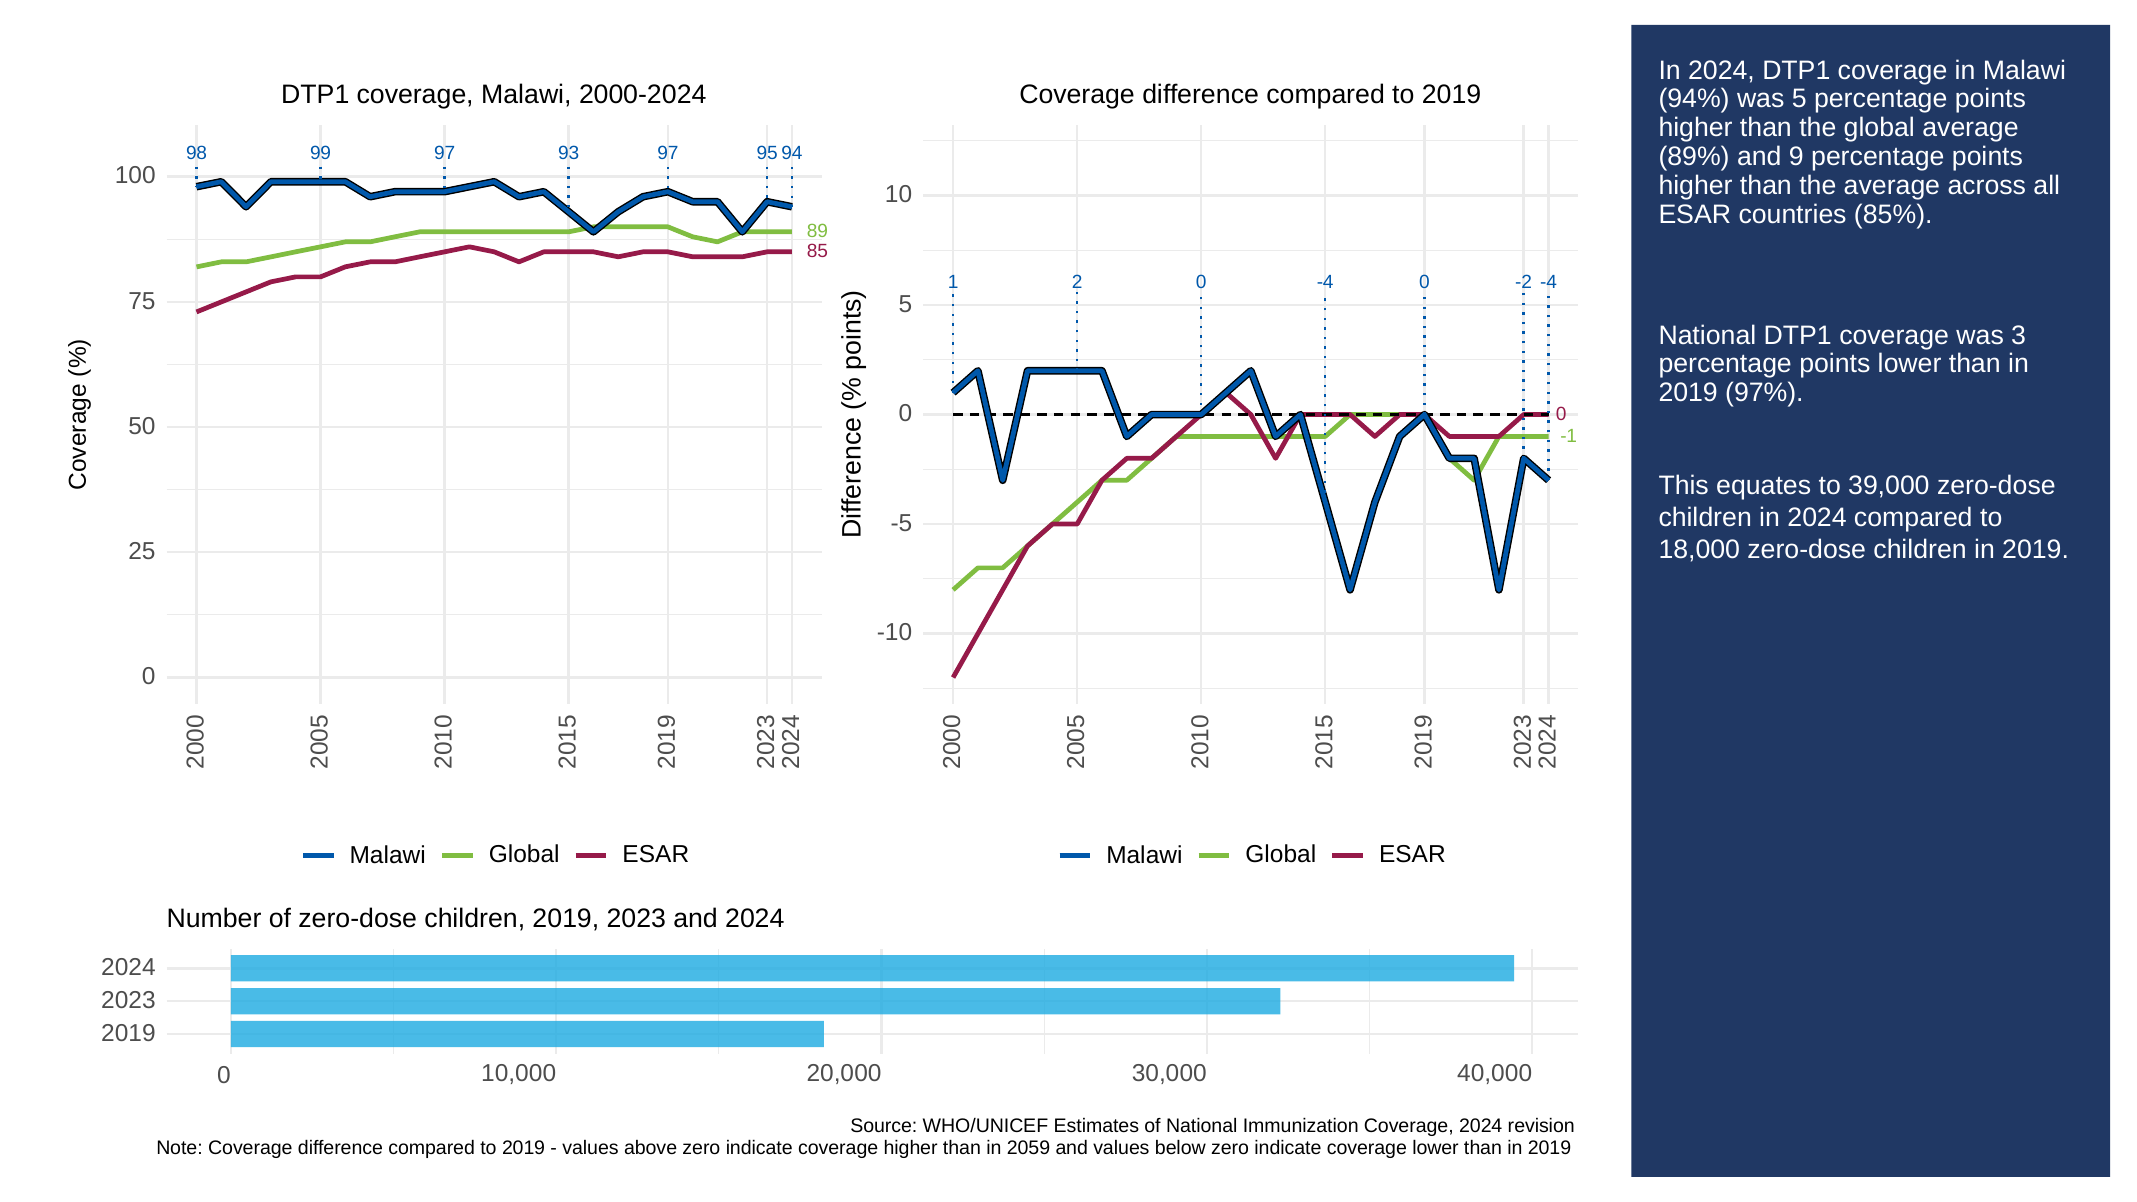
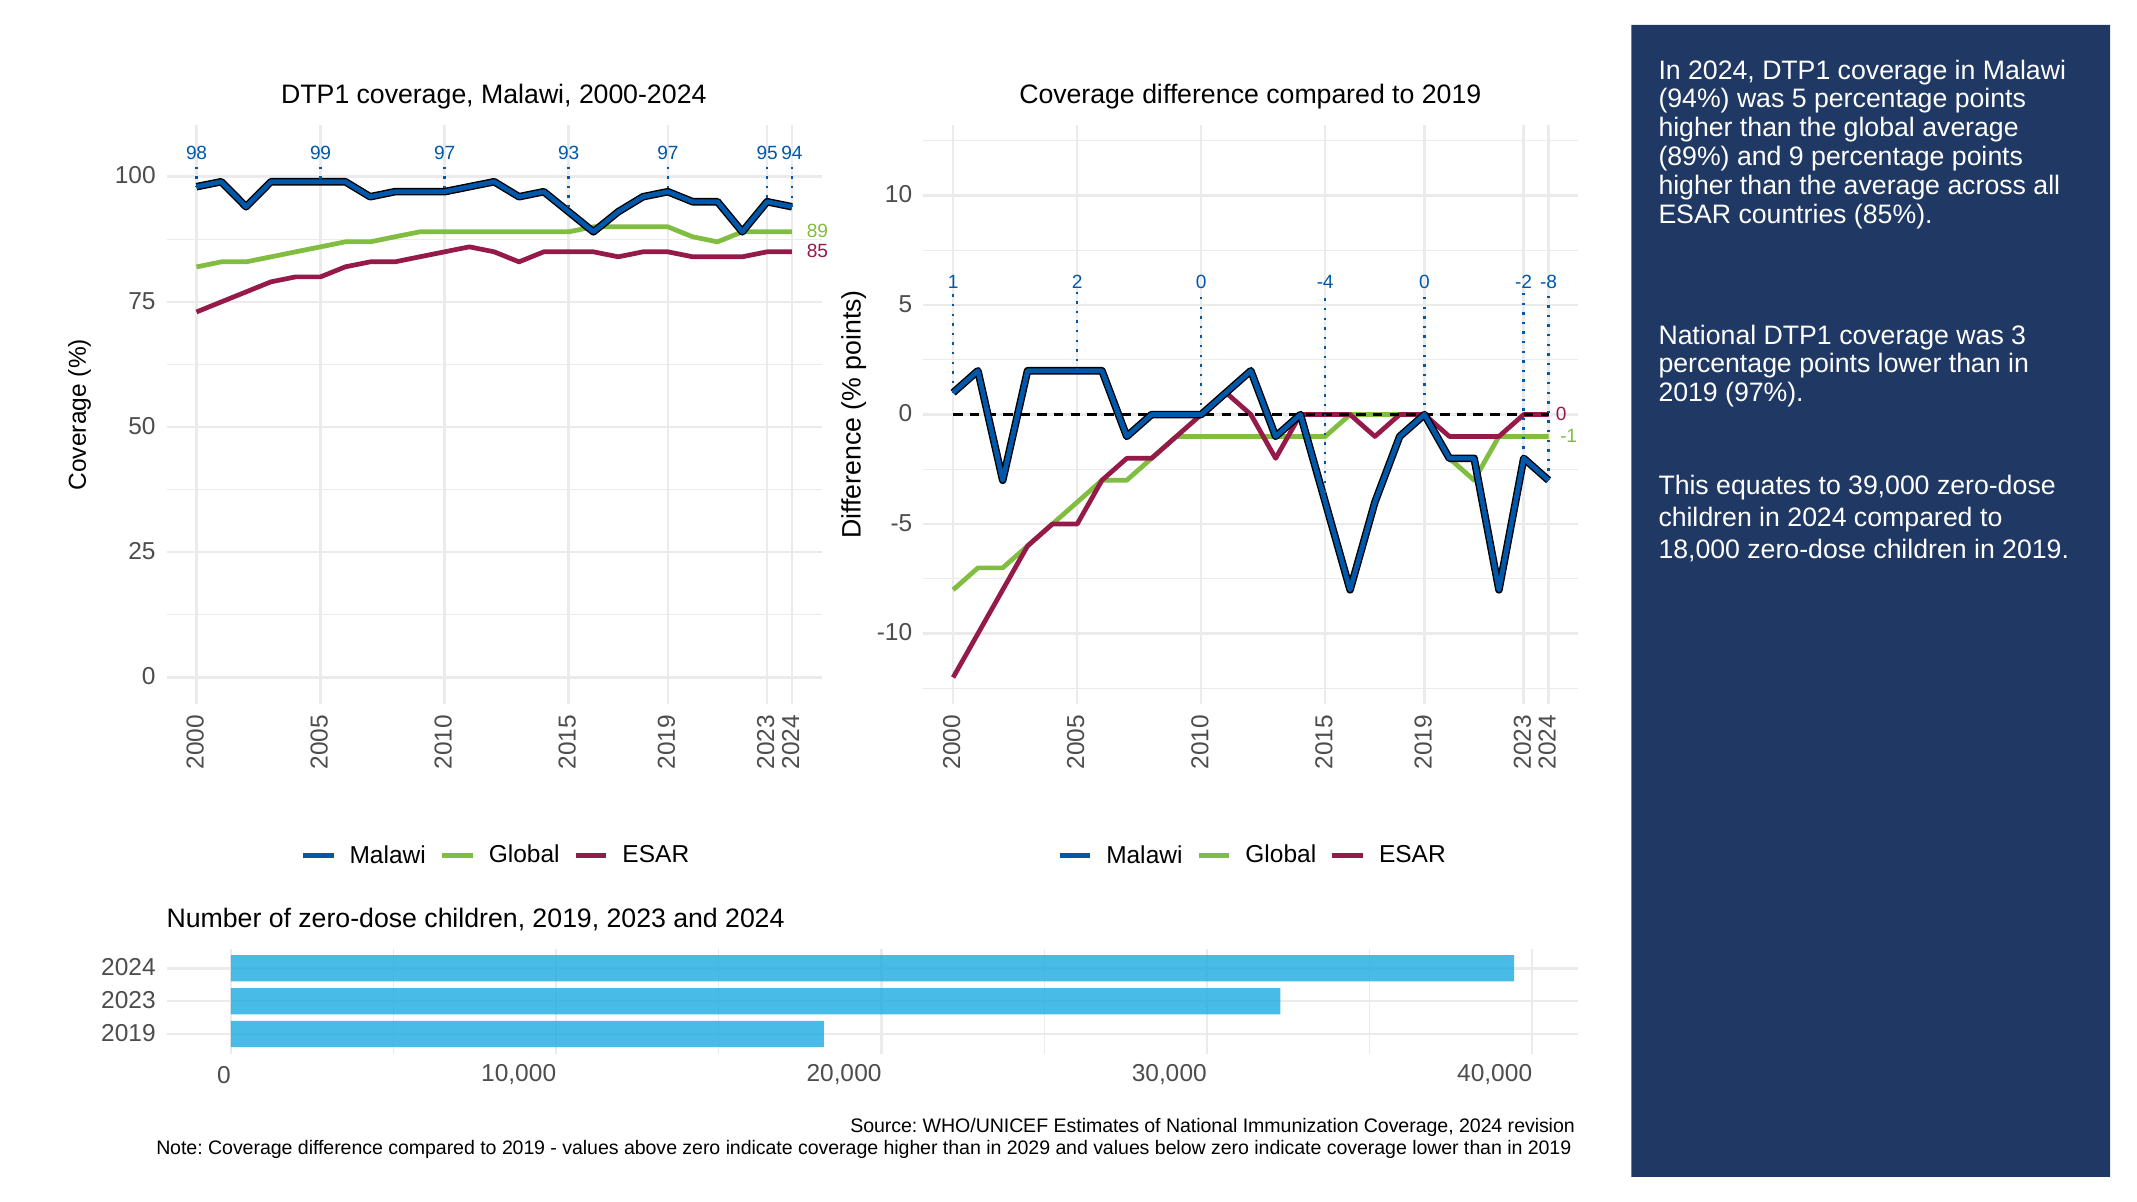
-2 -4: -4 -> -8
2059: 2059 -> 2029
